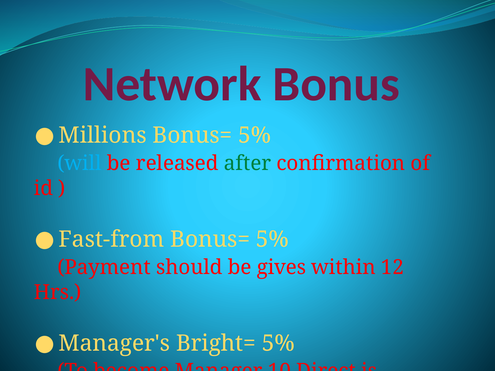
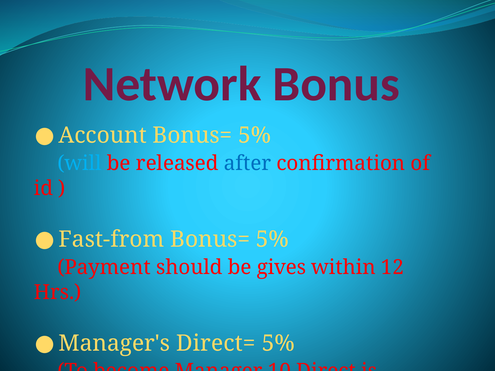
Millions: Millions -> Account
after colour: green -> blue
Bright=: Bright= -> Direct=
